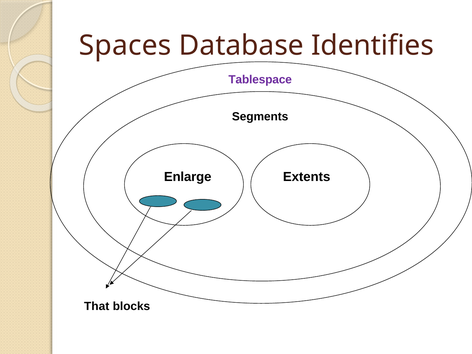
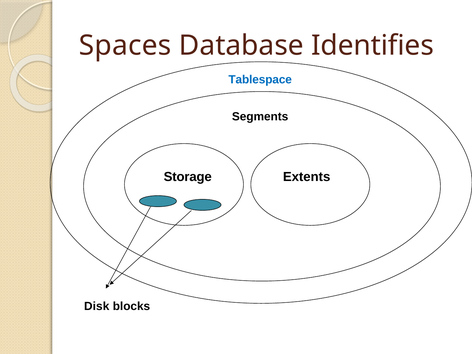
Tablespace colour: purple -> blue
Enlarge: Enlarge -> Storage
That: That -> Disk
